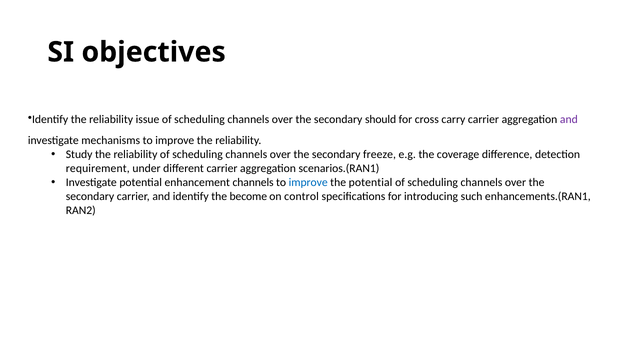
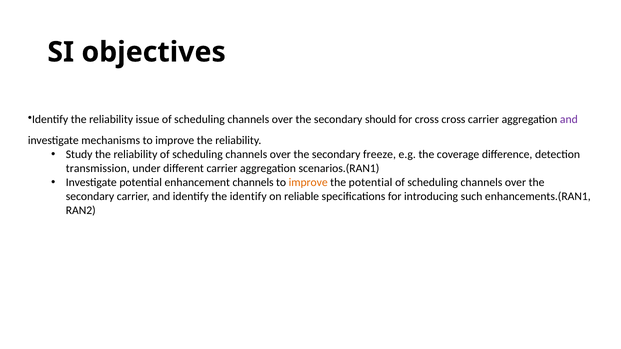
cross carry: carry -> cross
requirement: requirement -> transmission
improve at (308, 183) colour: blue -> orange
the become: become -> identify
control: control -> reliable
